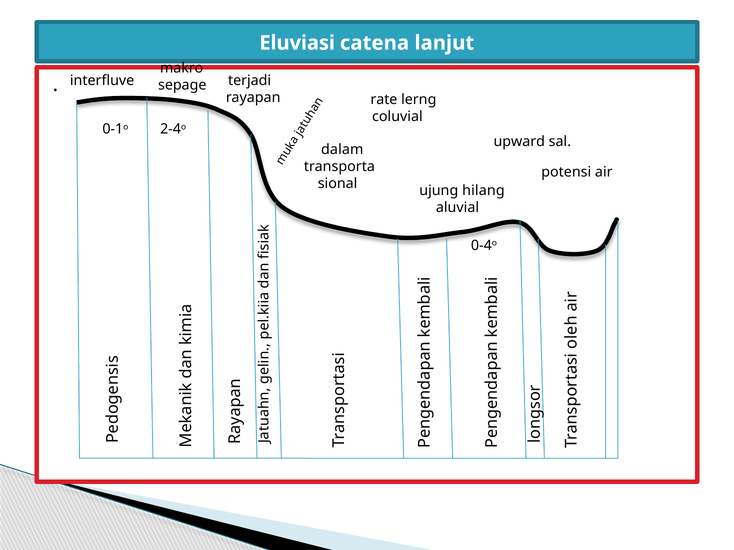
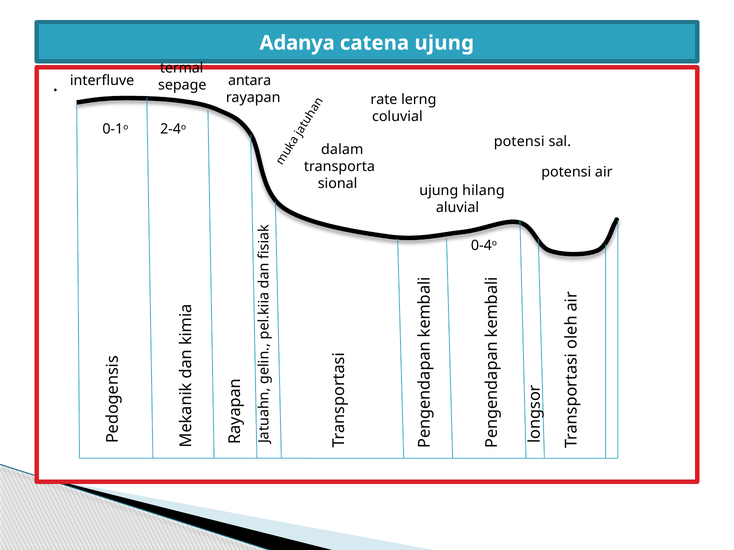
Eluviasi: Eluviasi -> Adanya
catena lanjut: lanjut -> ujung
makro: makro -> termal
terjadi: terjadi -> antara
upward at (519, 142): upward -> potensi
